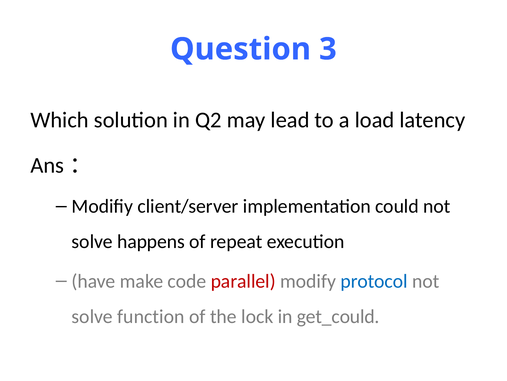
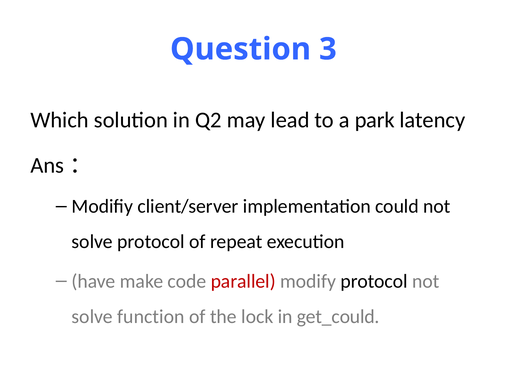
load: load -> park
solve happens: happens -> protocol
protocol at (374, 281) colour: blue -> black
